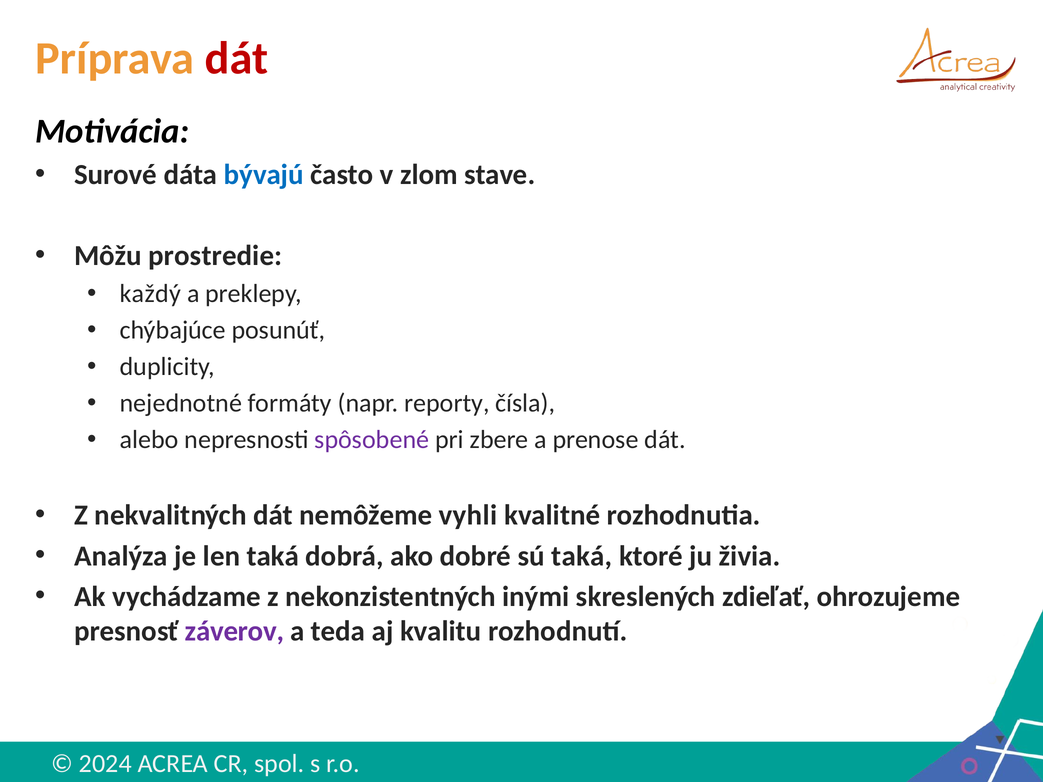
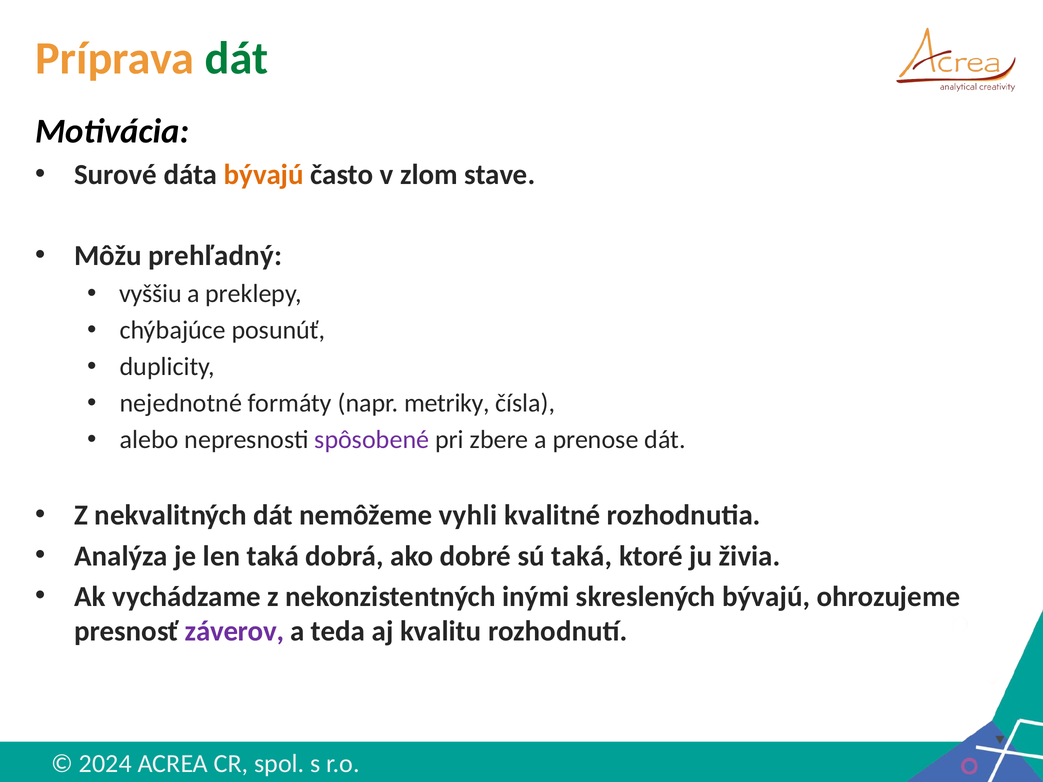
dát at (237, 59) colour: red -> green
bývajú at (264, 175) colour: blue -> orange
prostredie: prostredie -> prehľadný
každý: každý -> vyššiu
reporty: reporty -> metriky
skreslených zdieľať: zdieľať -> bývajú
